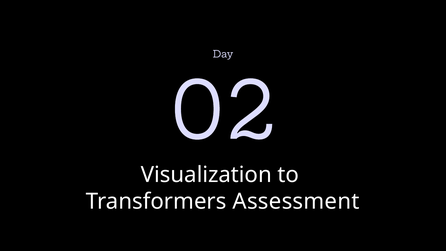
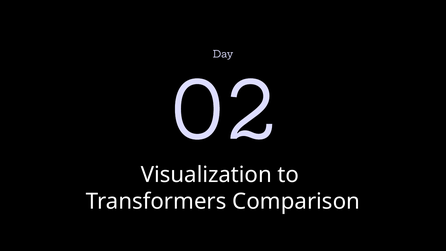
Assessment: Assessment -> Comparison
